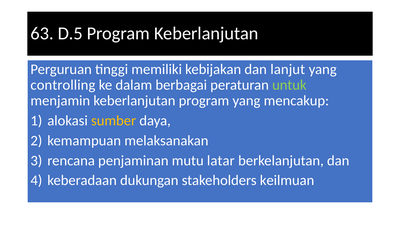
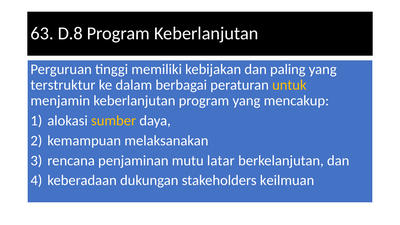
D.5: D.5 -> D.8
lanjut: lanjut -> paling
controlling: controlling -> terstruktur
untuk colour: light green -> yellow
